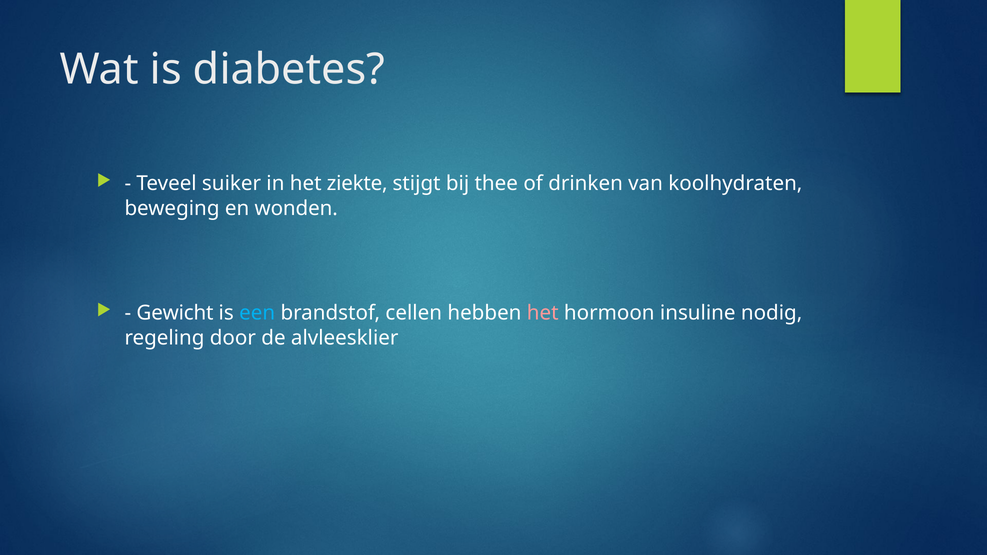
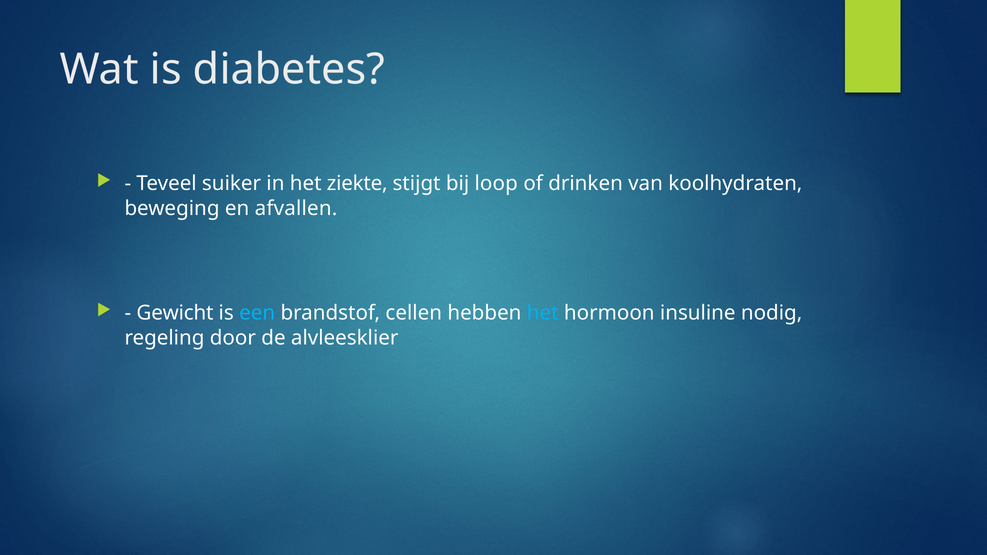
thee: thee -> loop
wonden: wonden -> afvallen
het at (543, 313) colour: pink -> light blue
